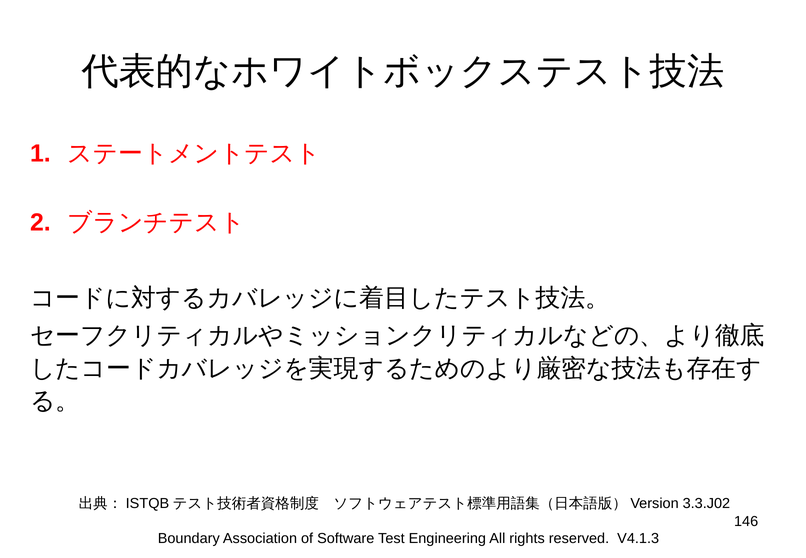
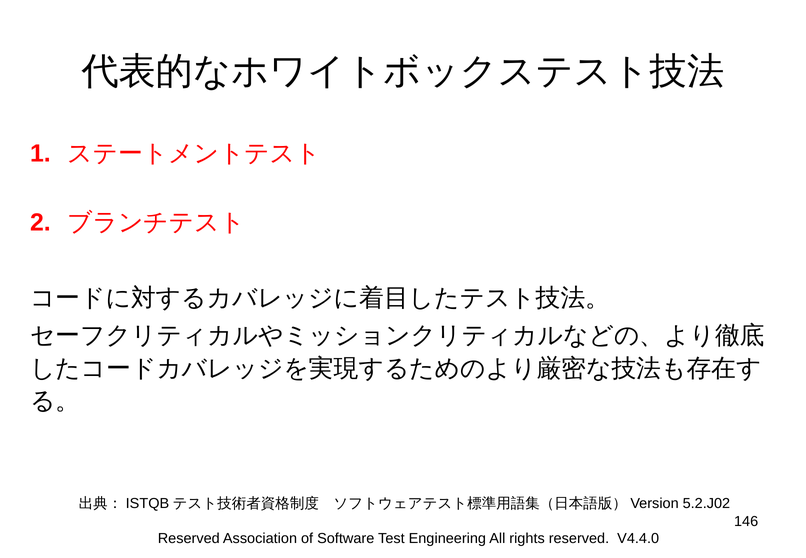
3.3.J02: 3.3.J02 -> 5.2.J02
Boundary at (189, 538): Boundary -> Reserved
V4.1.3: V4.1.3 -> V4.4.0
